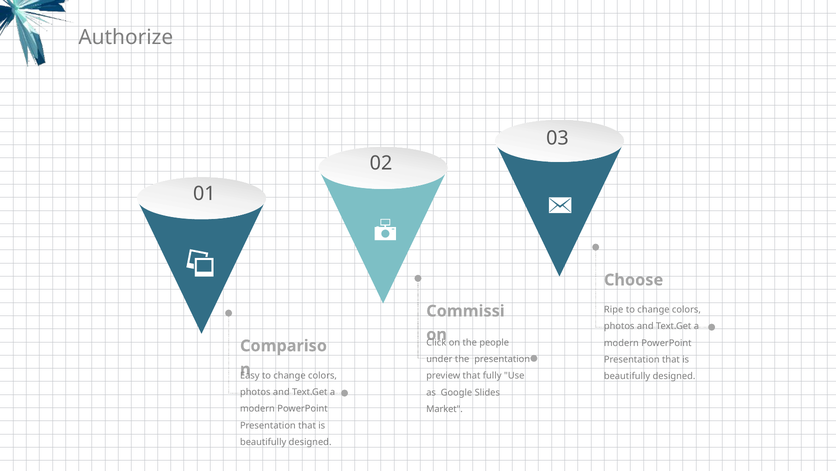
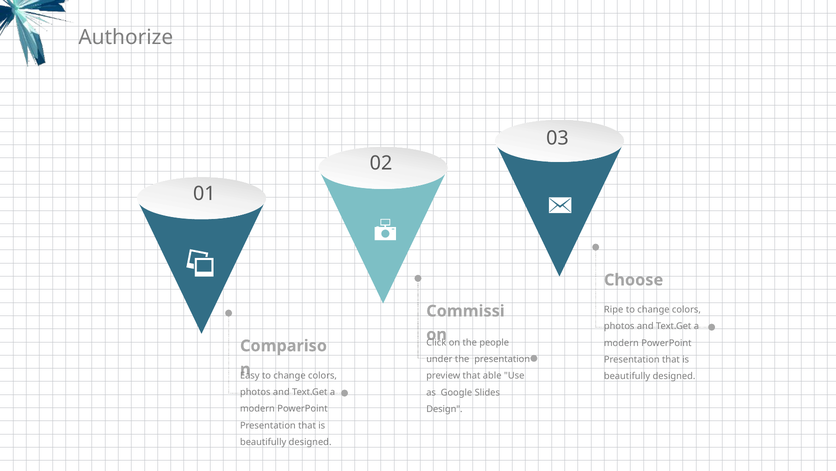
fully: fully -> able
Market: Market -> Design
